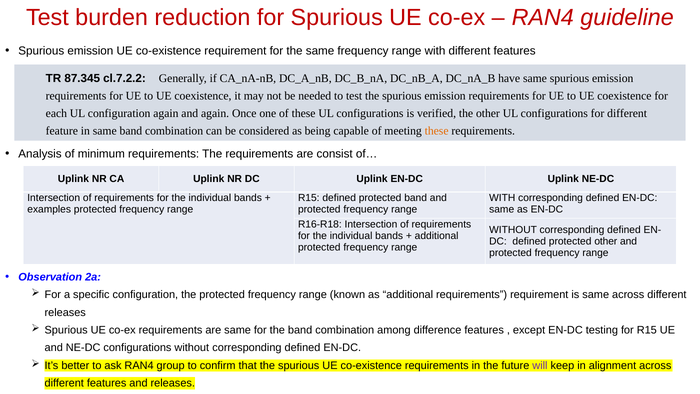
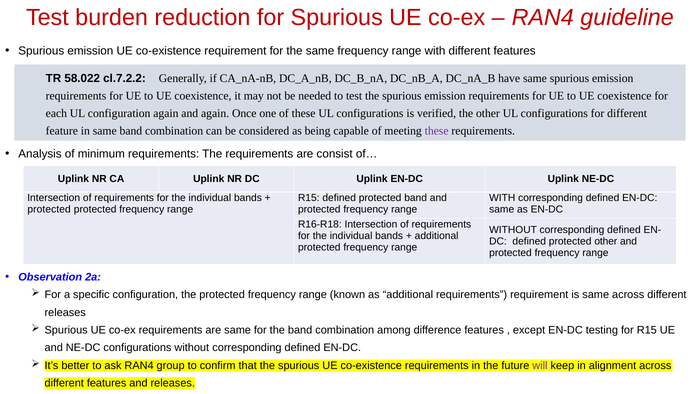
87.345: 87.345 -> 58.022
these at (437, 131) colour: orange -> purple
examples at (49, 209): examples -> protected
